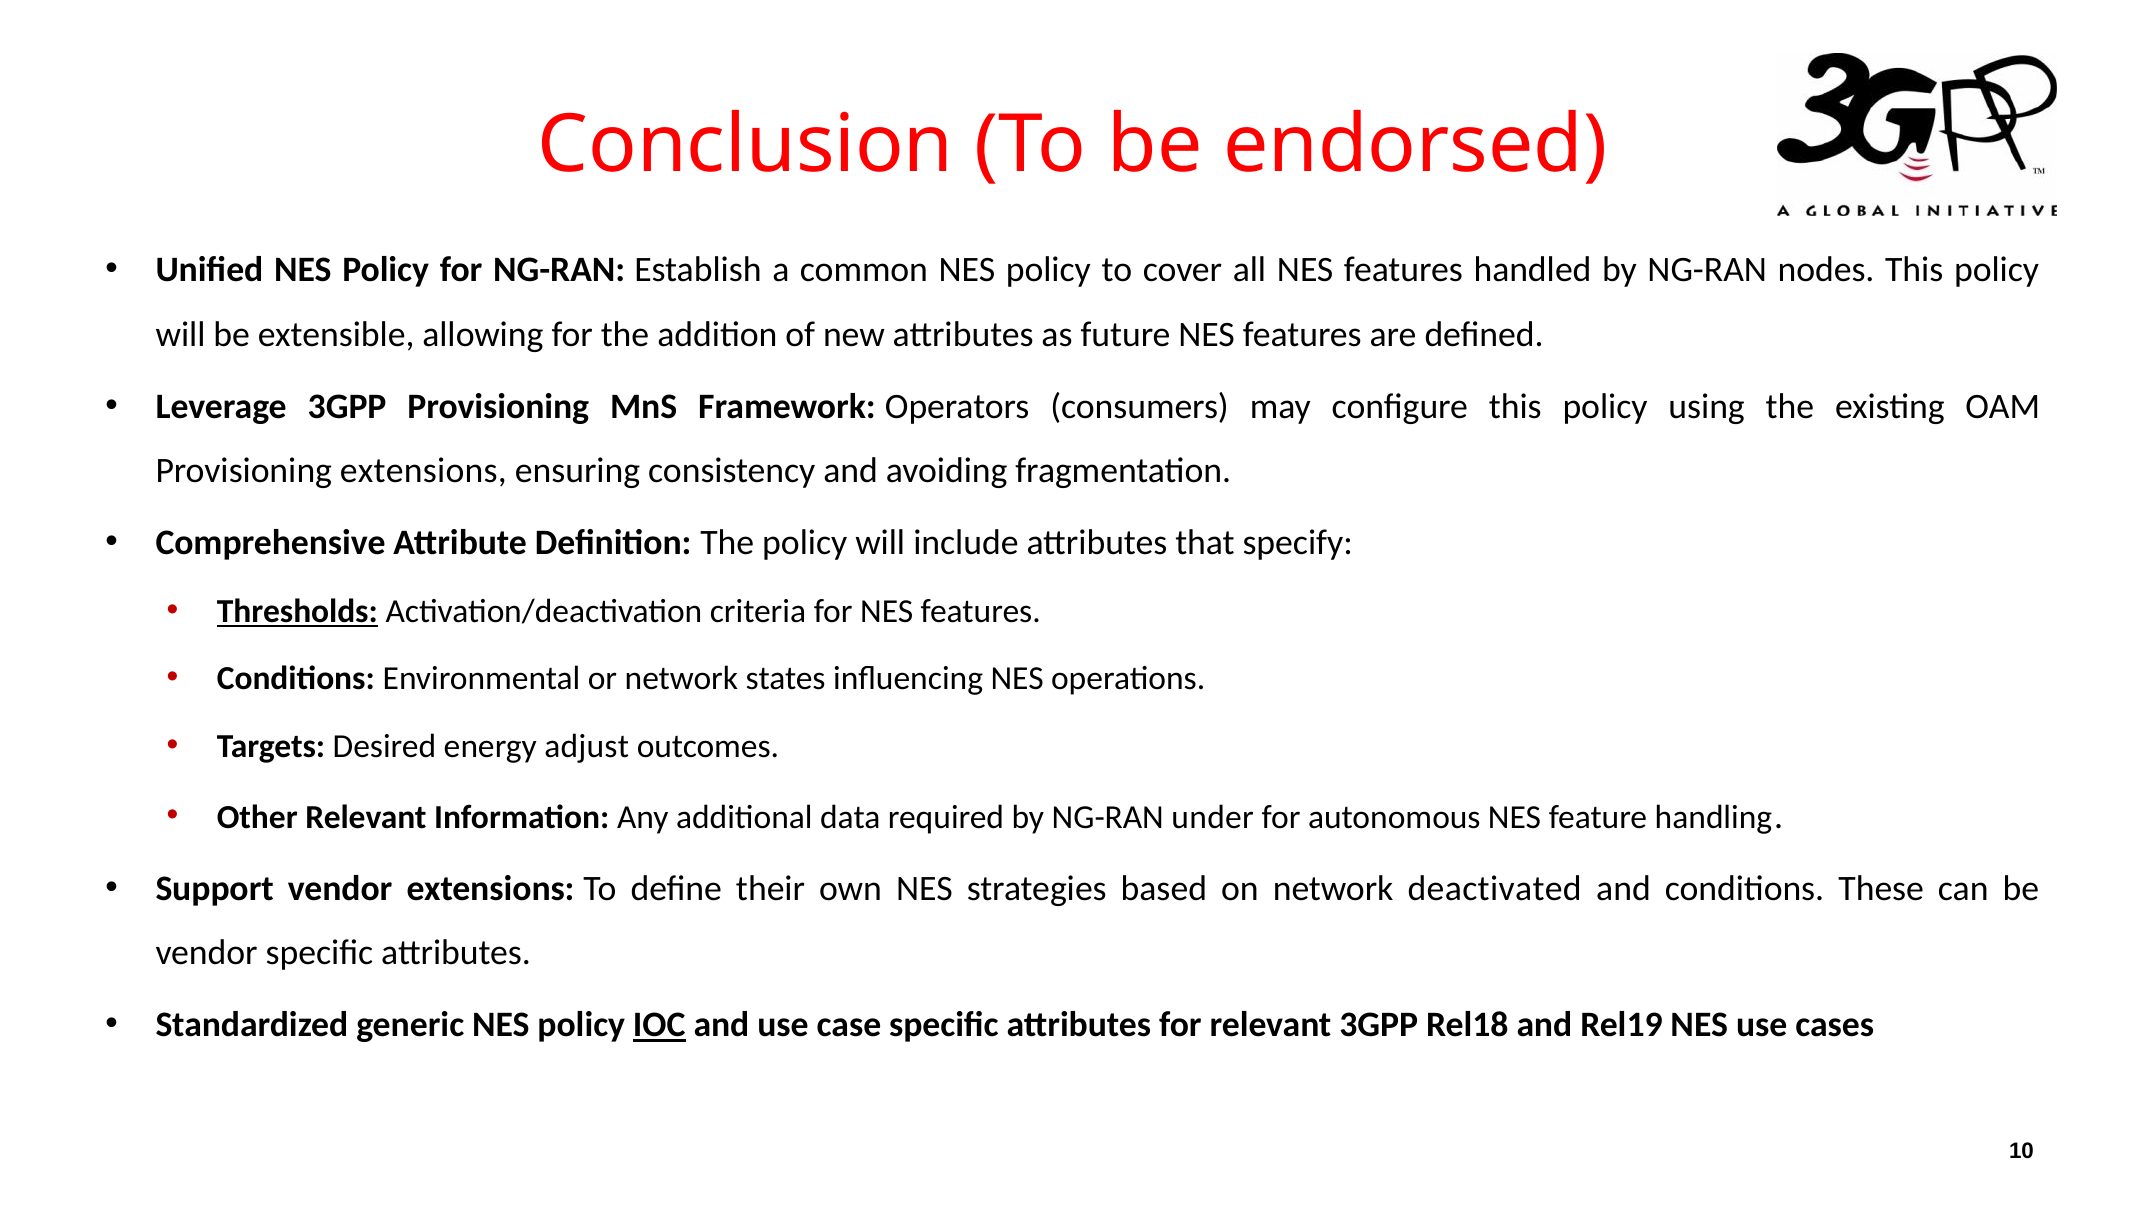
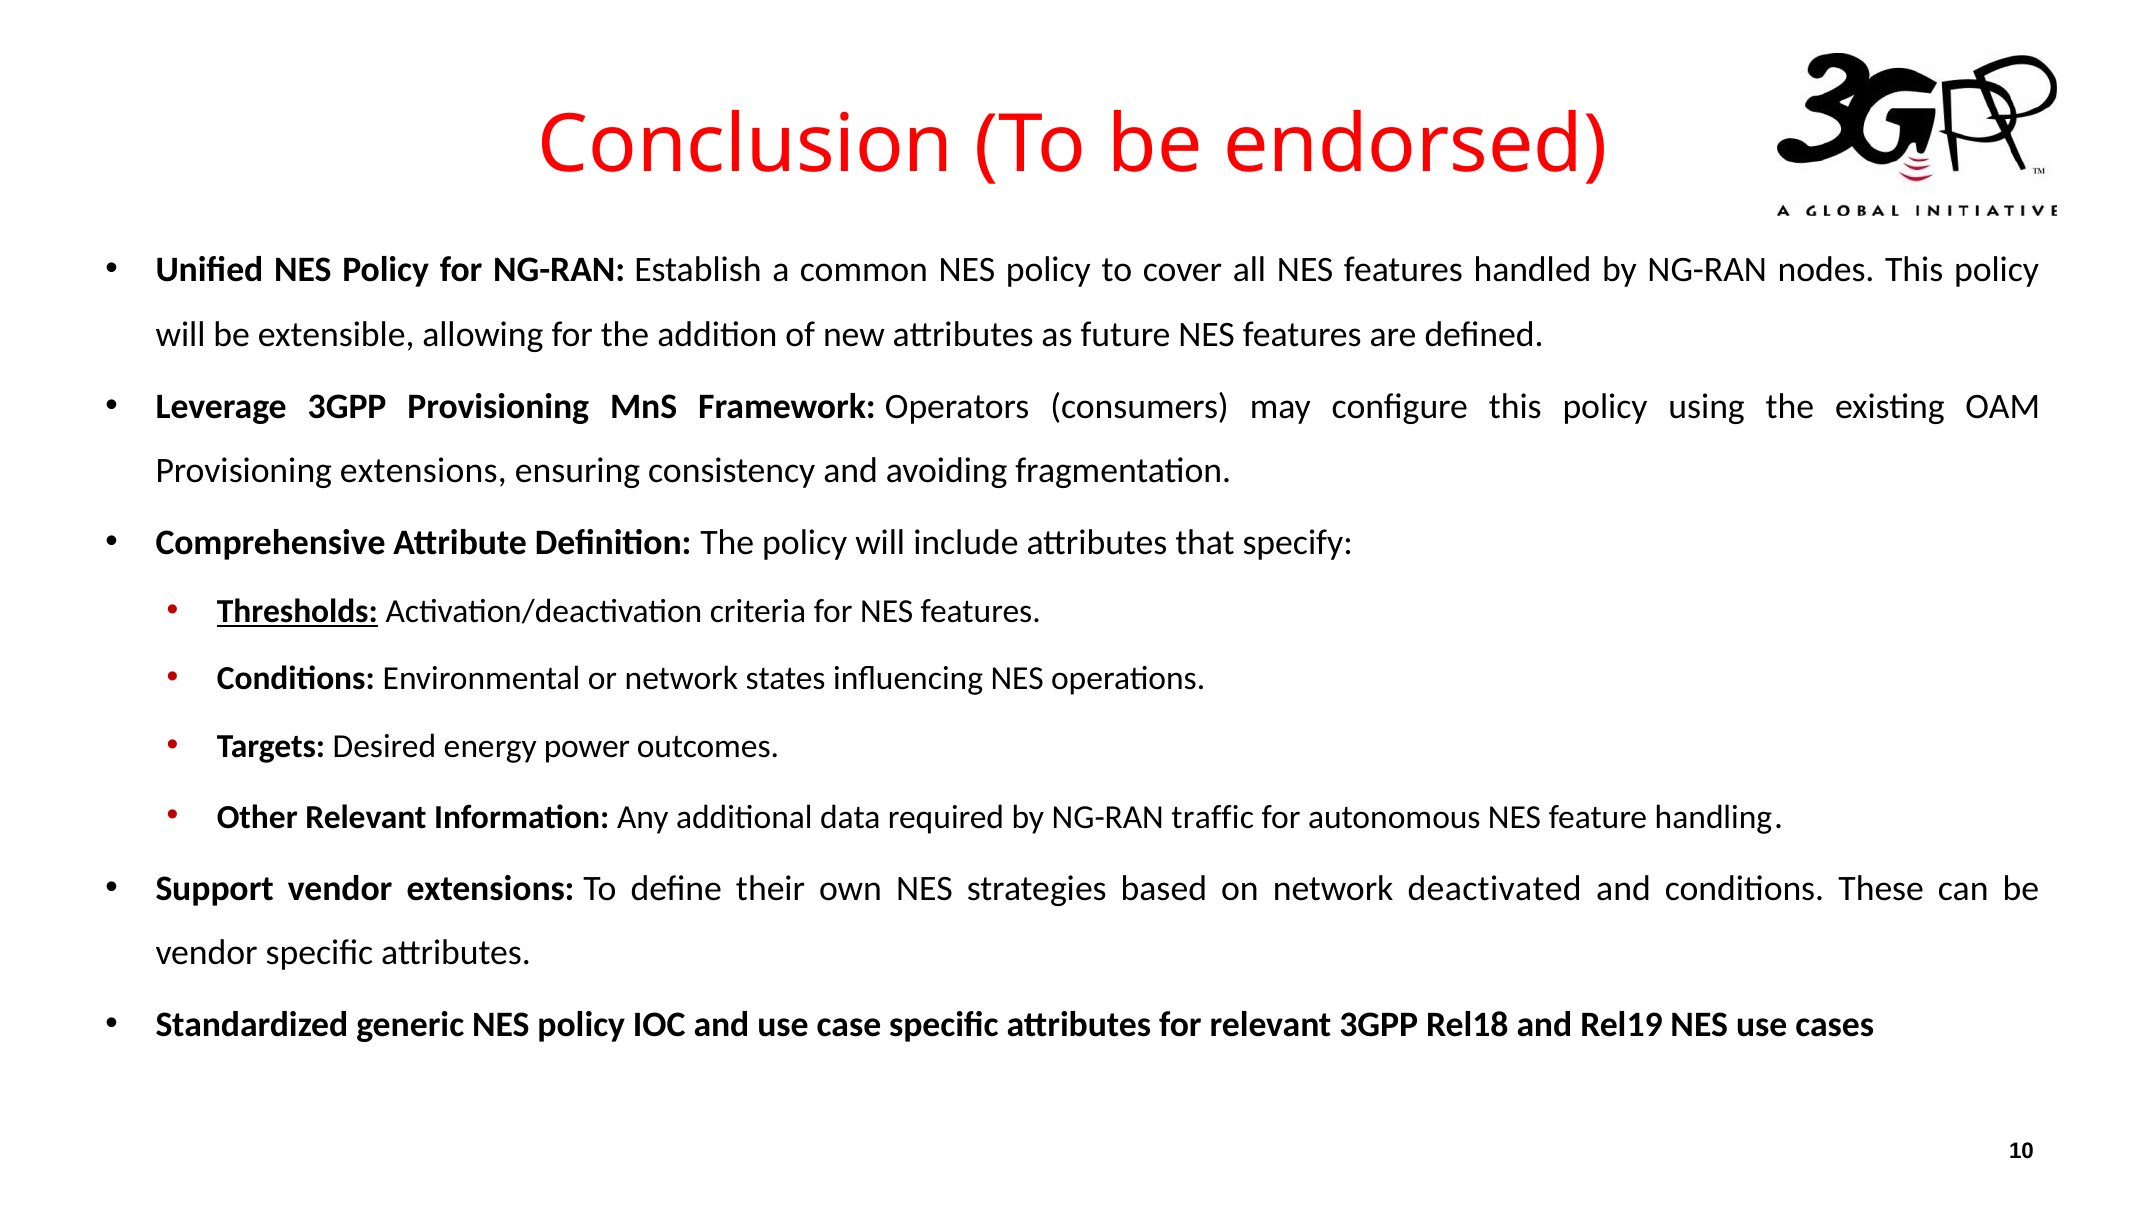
adjust: adjust -> power
under: under -> traffic
IOC underline: present -> none
